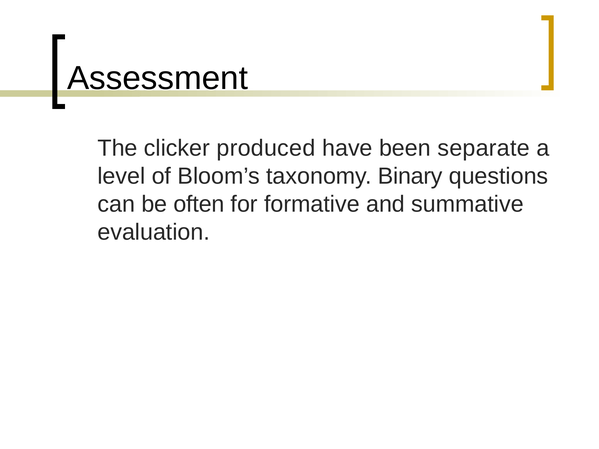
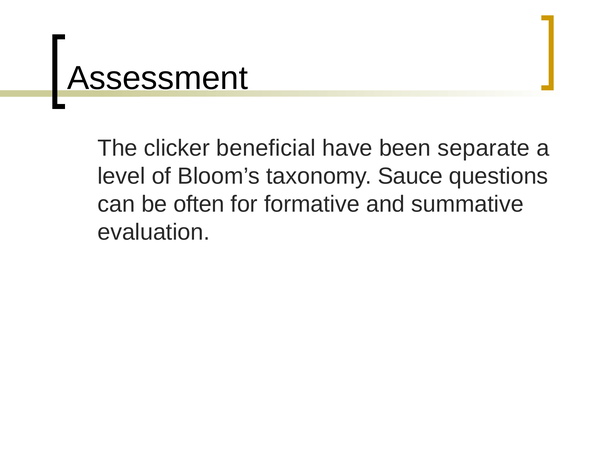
produced: produced -> beneficial
Binary: Binary -> Sauce
